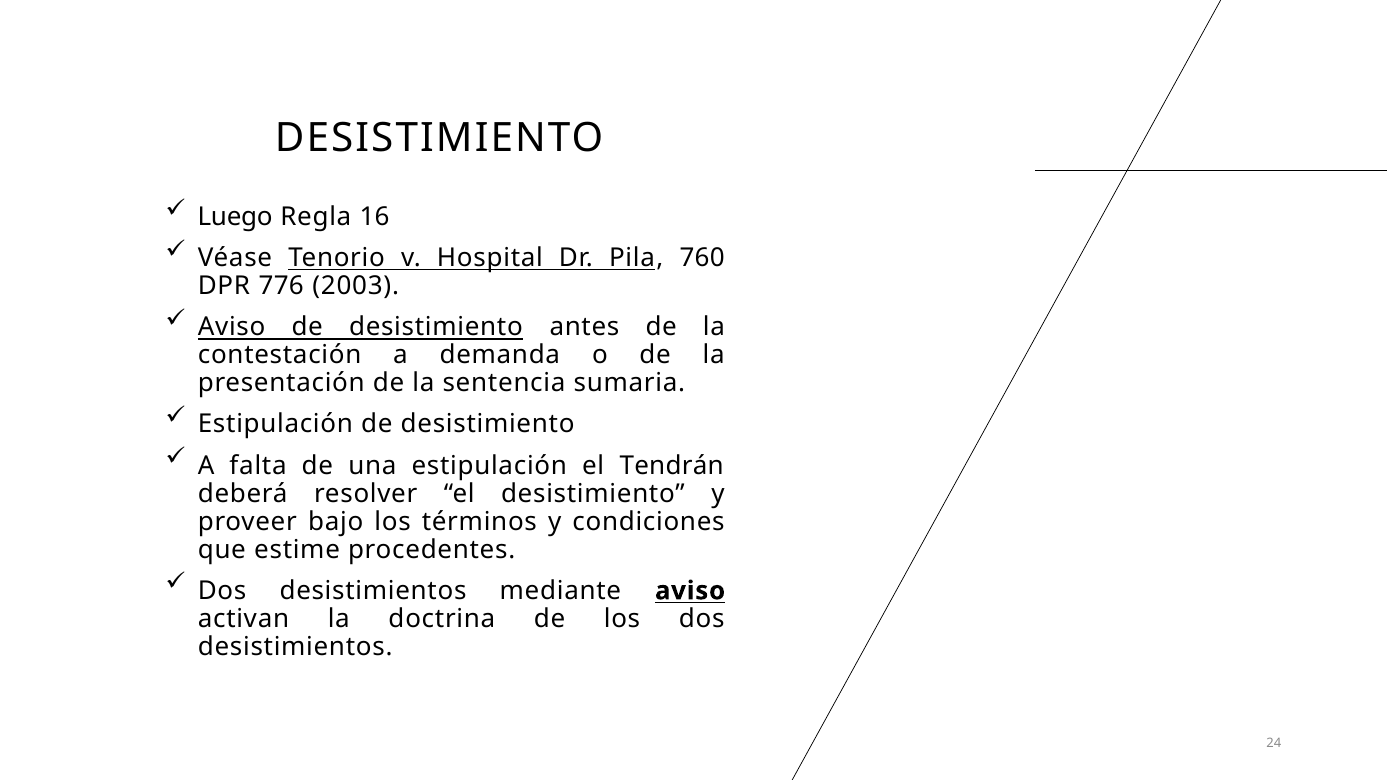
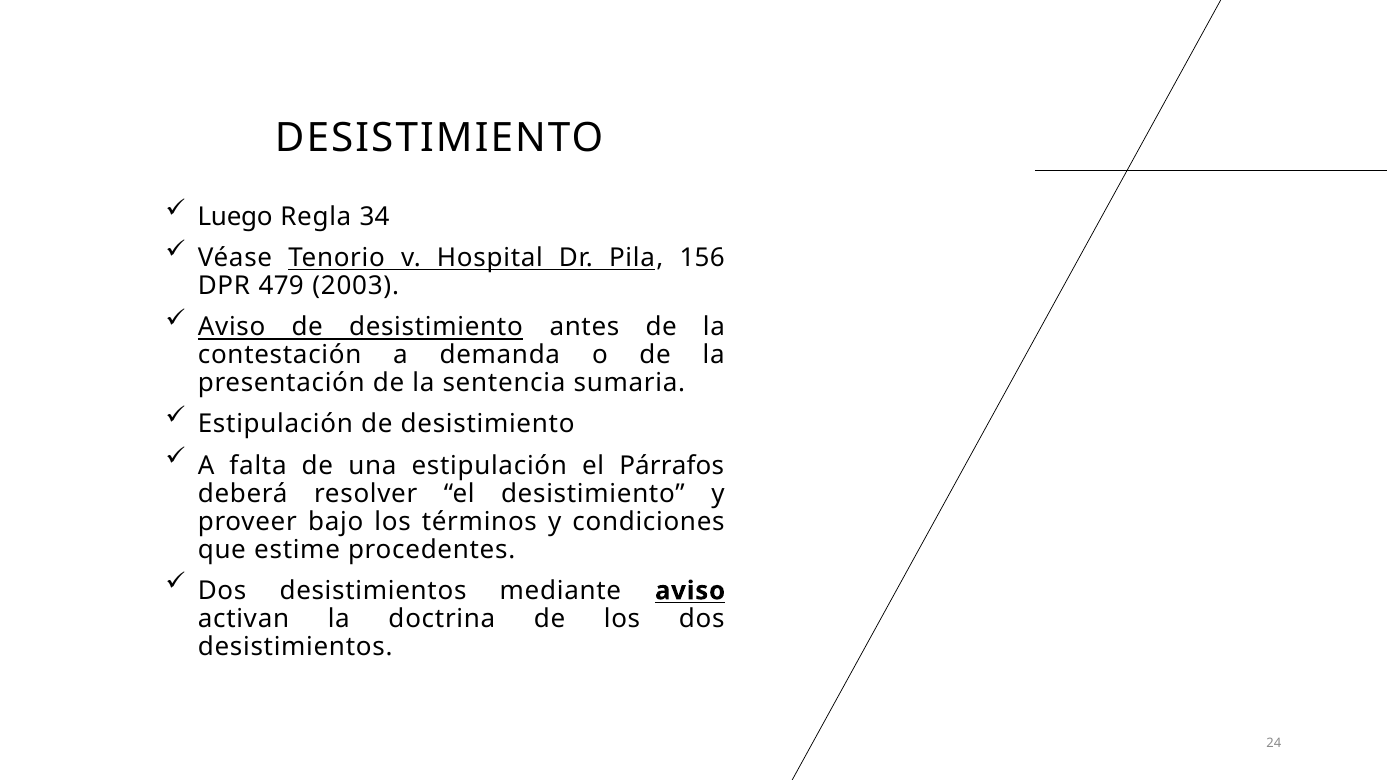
16: 16 -> 34
760: 760 -> 156
776: 776 -> 479
Tendrán: Tendrán -> Párrafos
